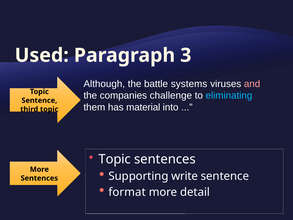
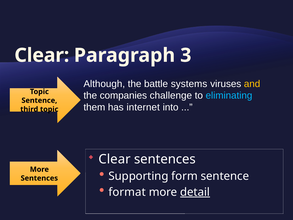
Used at (42, 55): Used -> Clear
and colour: pink -> yellow
material: material -> internet
Topic at (115, 159): Topic -> Clear
write: write -> form
detail underline: none -> present
